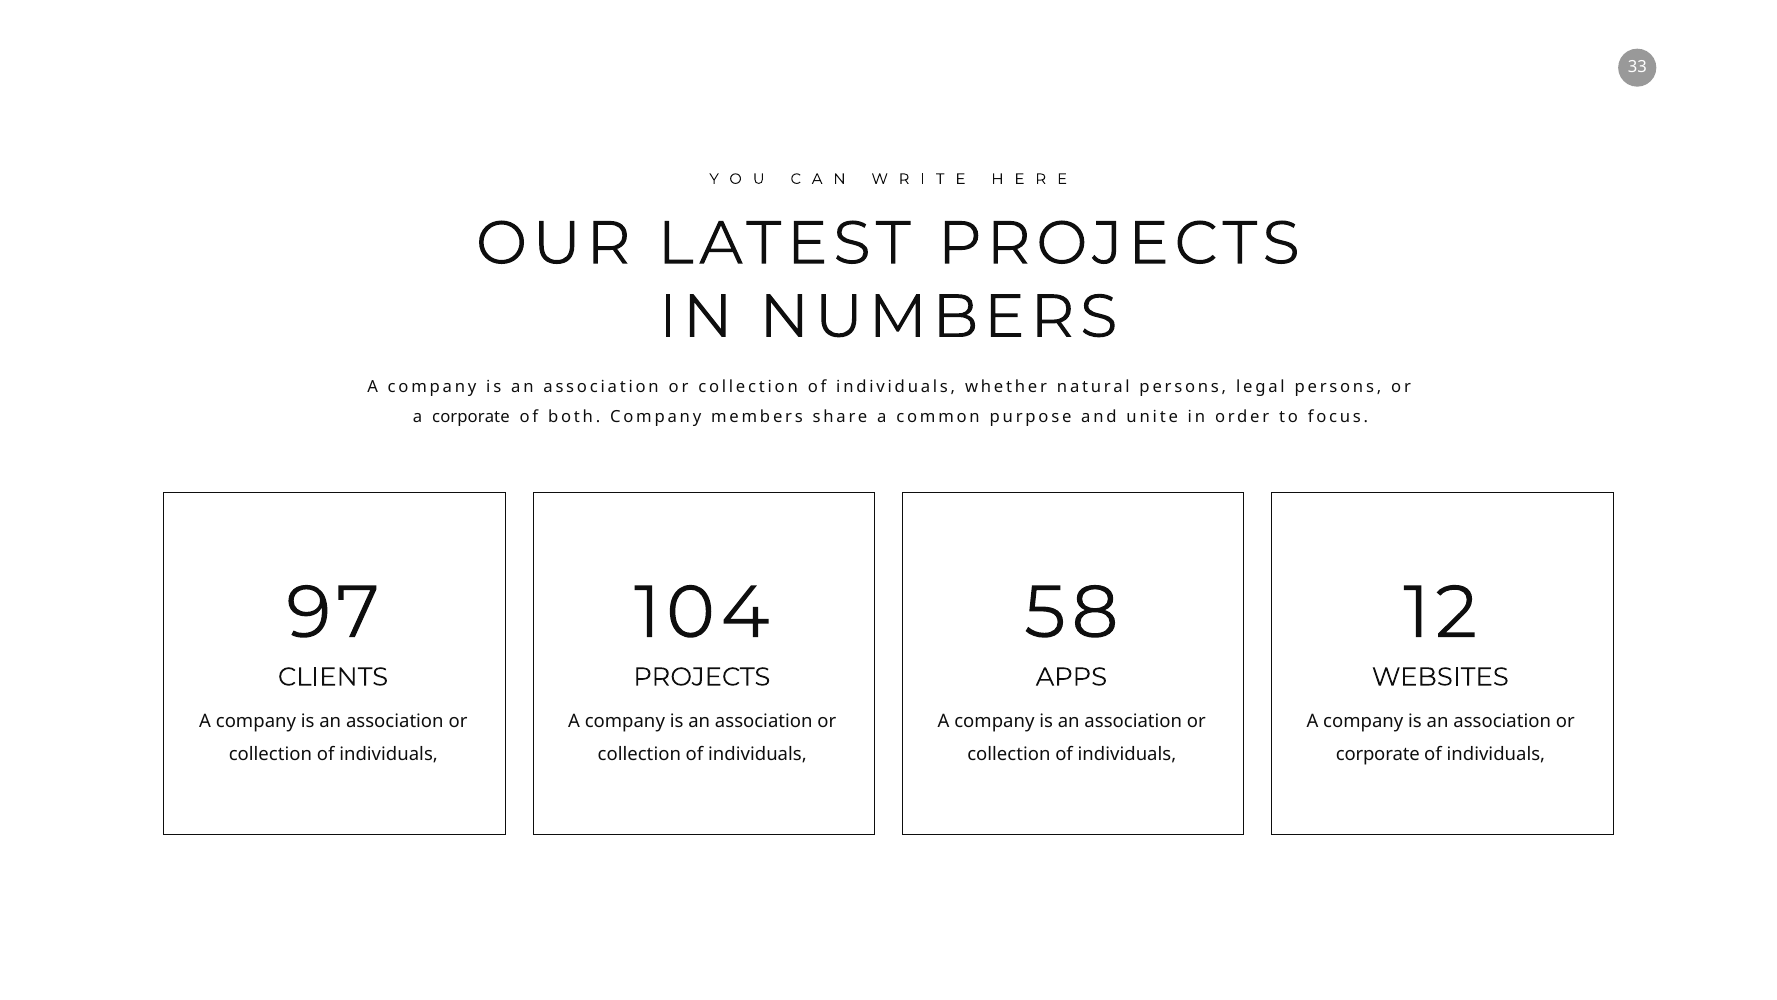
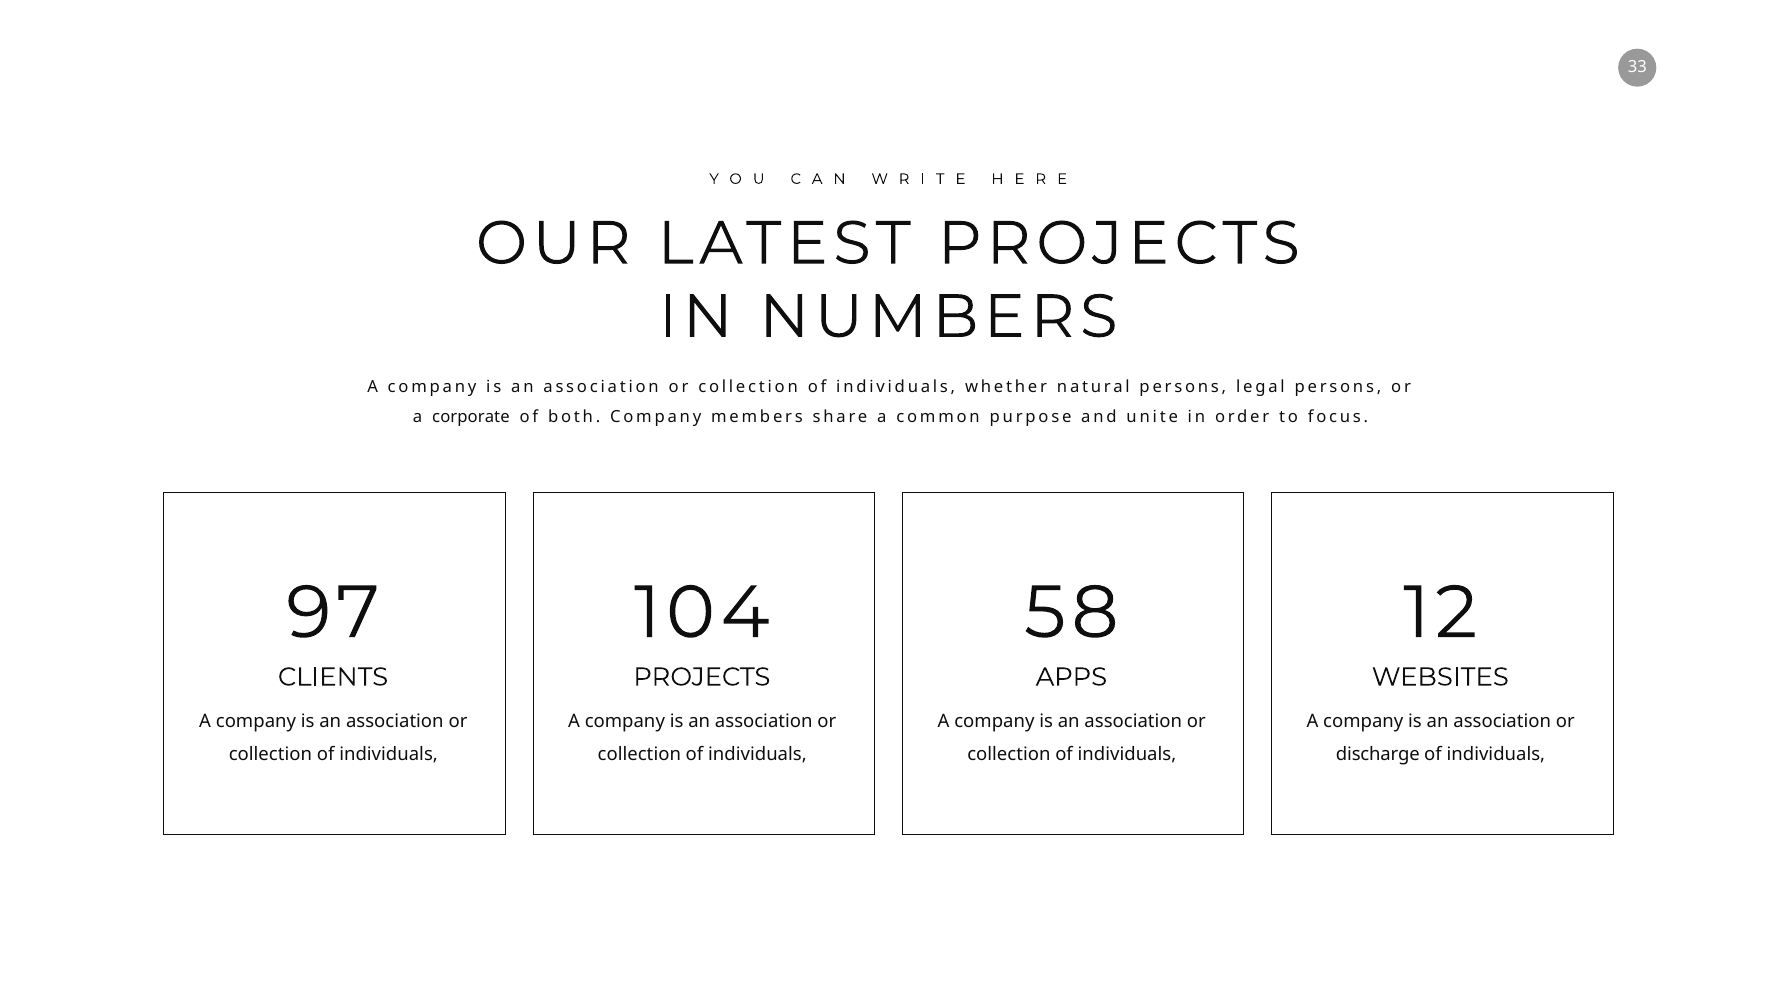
corporate at (1378, 754): corporate -> discharge
